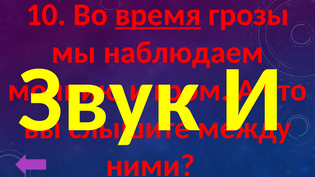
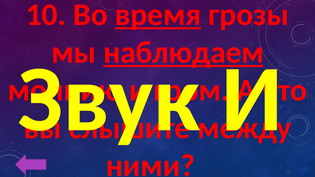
наблюдаем underline: none -> present
